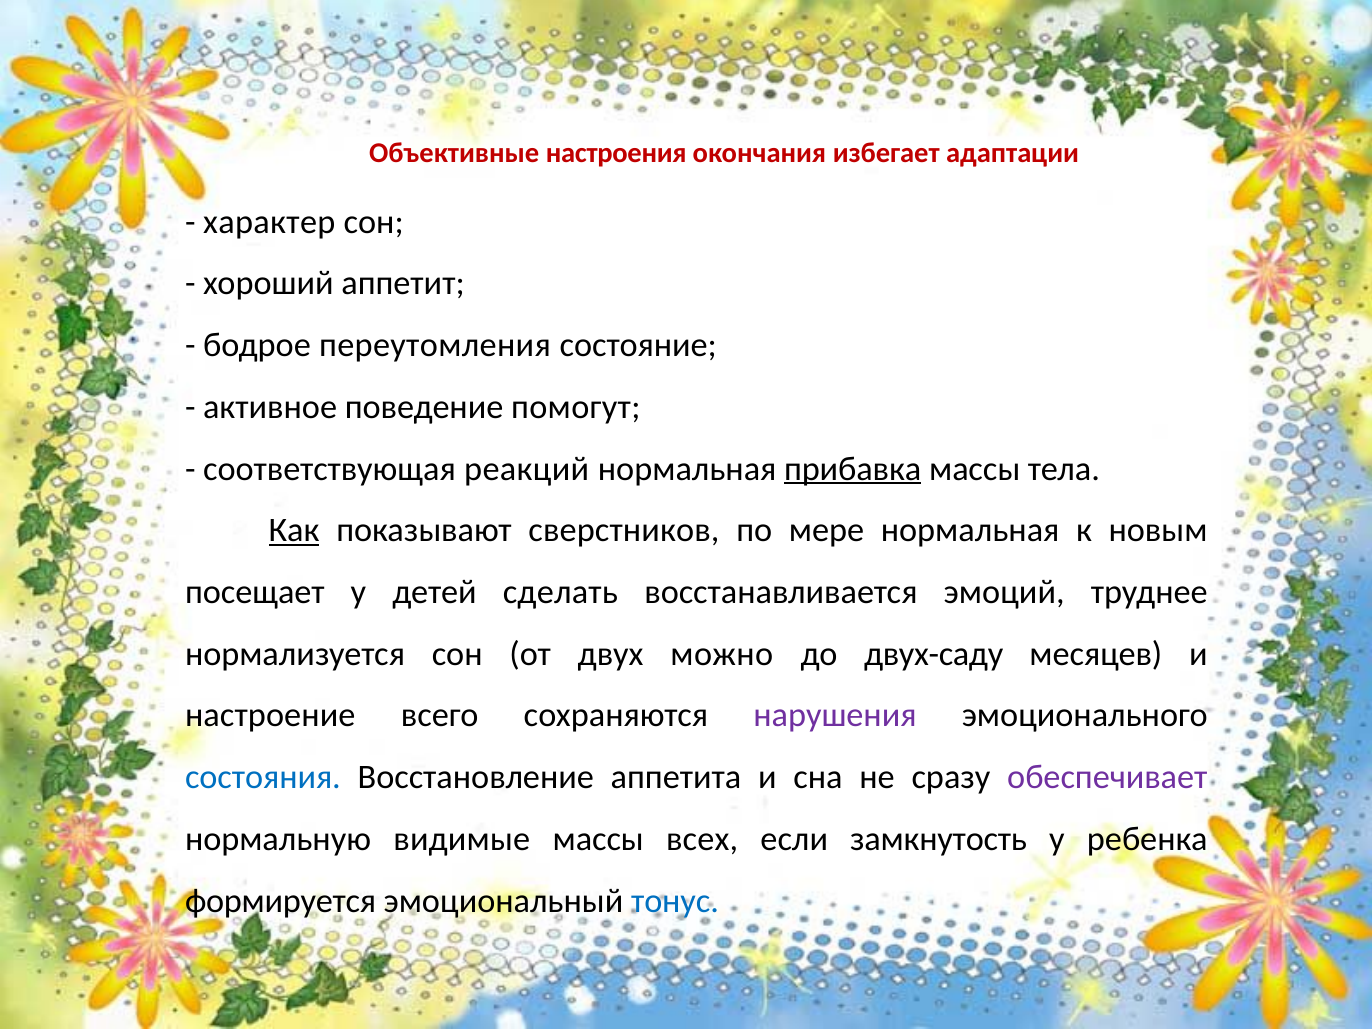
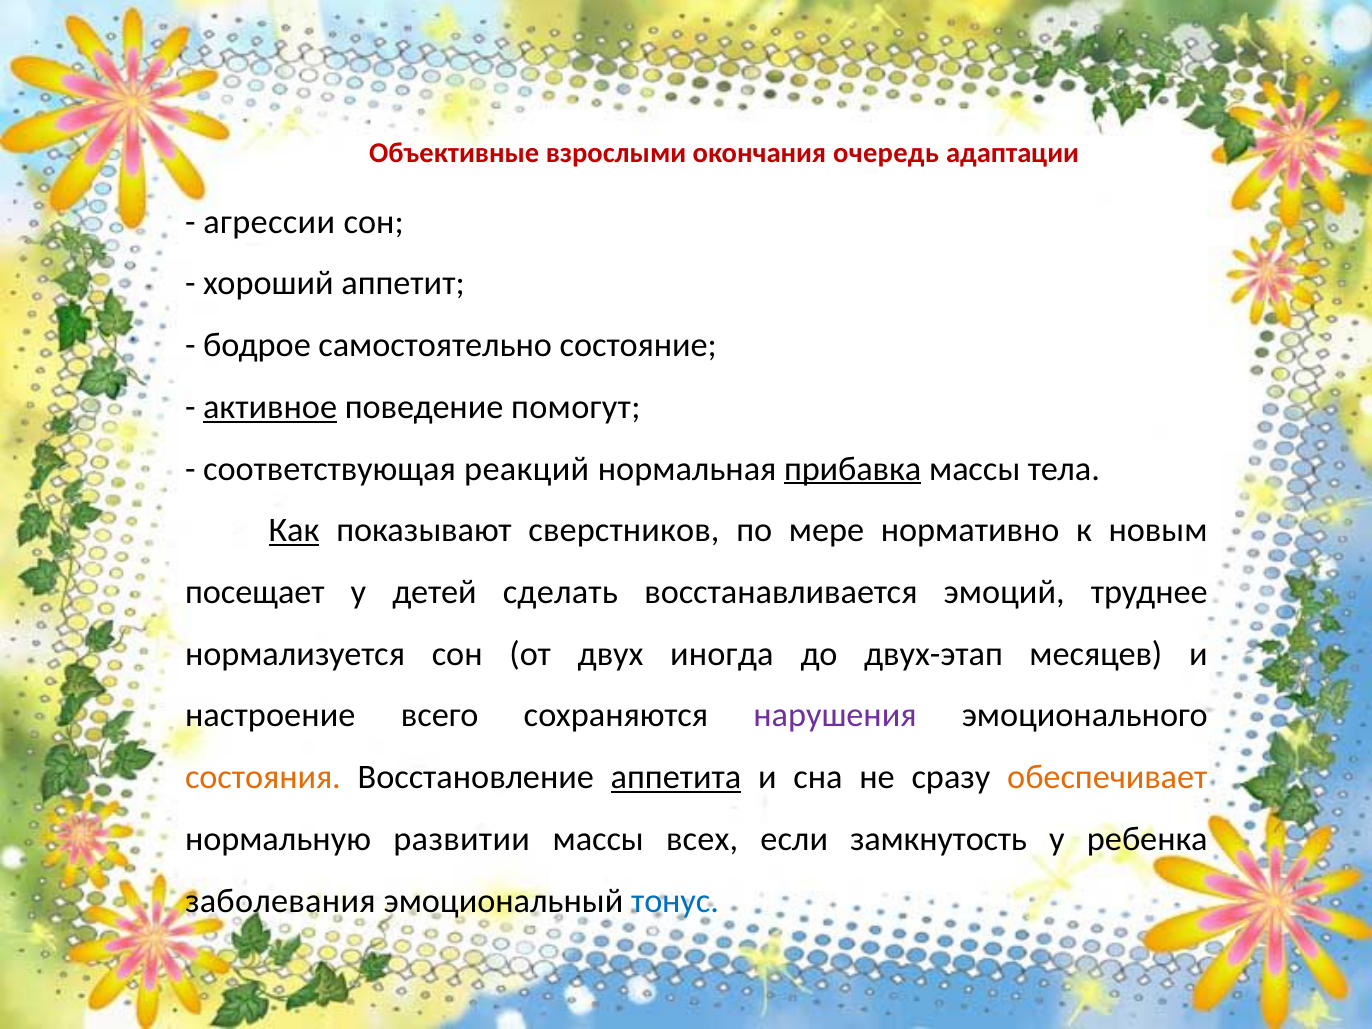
настроения: настроения -> взрослыми
избегает: избегает -> очередь
характер: характер -> агрессии
переутомления: переутомления -> самостоятельно
активное underline: none -> present
мере нормальная: нормальная -> нормативно
можно: можно -> иногда
двух-саду: двух-саду -> двух-этап
состояния colour: blue -> orange
аппетита underline: none -> present
обеспечивает colour: purple -> orange
видимые: видимые -> развитии
формируется: формируется -> заболевания
